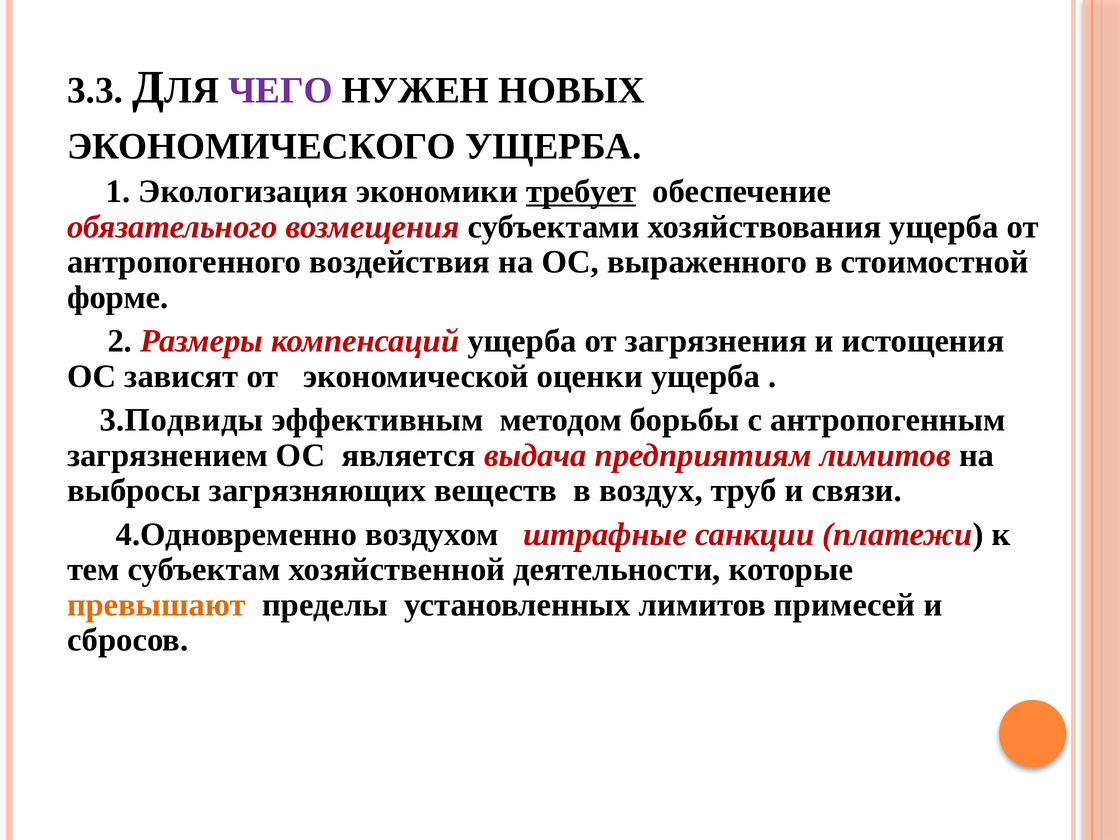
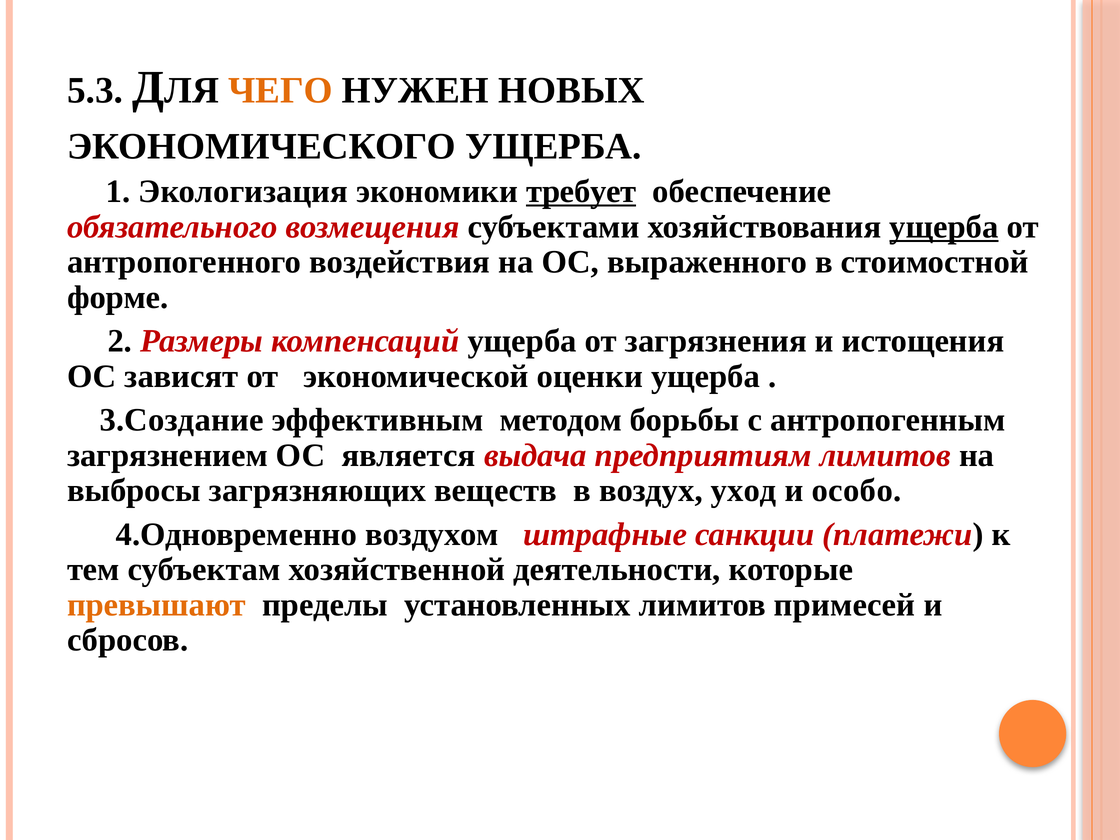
3.3: 3.3 -> 5.3
ЧЕГО colour: purple -> orange
ущерба at (944, 227) underline: none -> present
3.Подвиды: 3.Подвиды -> 3.Создание
труб: труб -> уход
связи: связи -> особо
